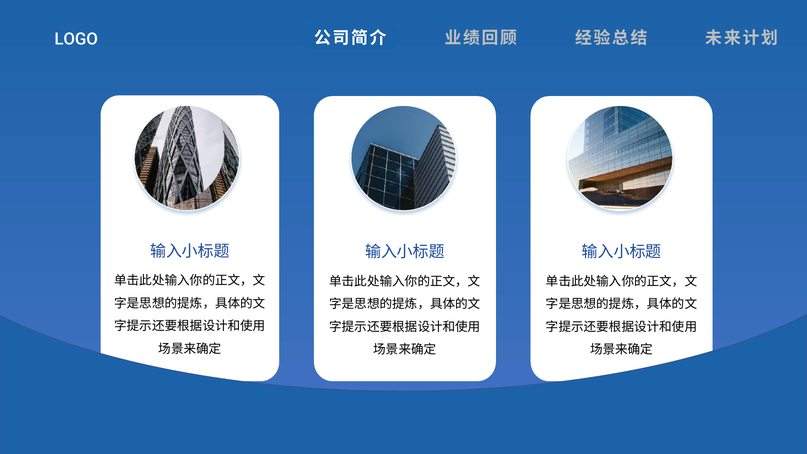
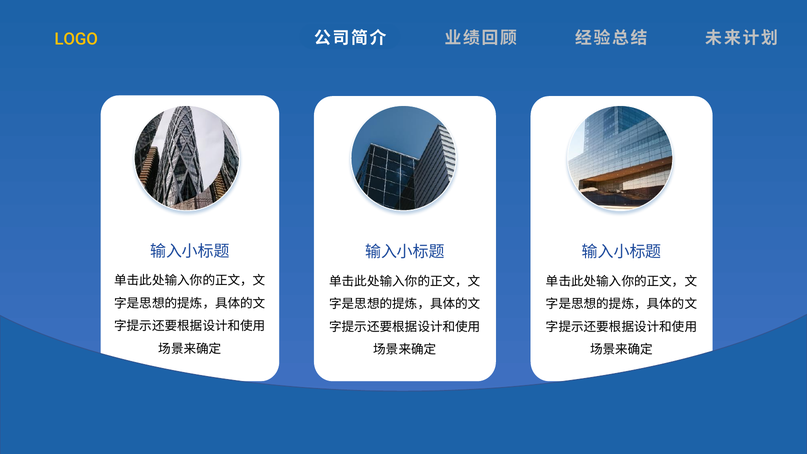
LOGO colour: white -> yellow
